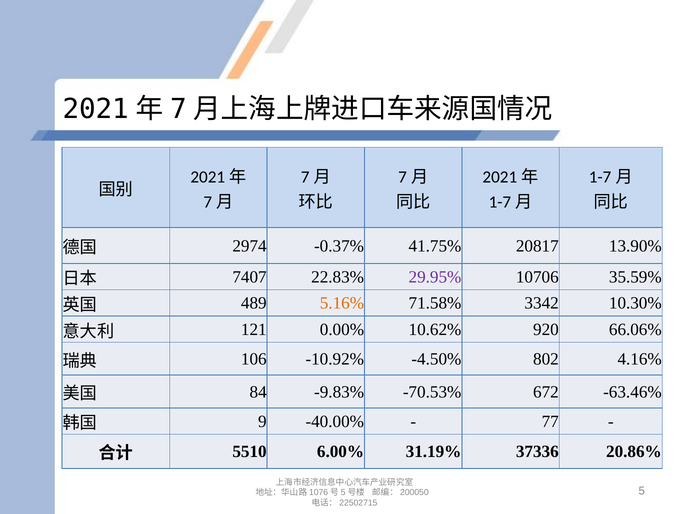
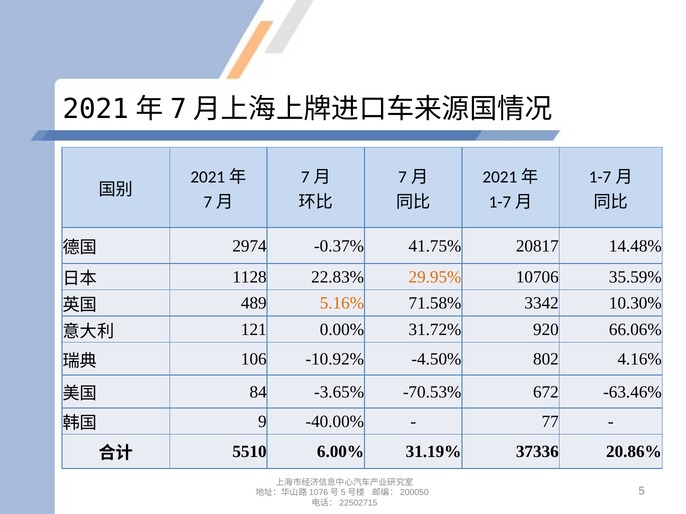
13.90%: 13.90% -> 14.48%
7407: 7407 -> 1128
29.95% colour: purple -> orange
10.62%: 10.62% -> 31.72%
-9.83%: -9.83% -> -3.65%
